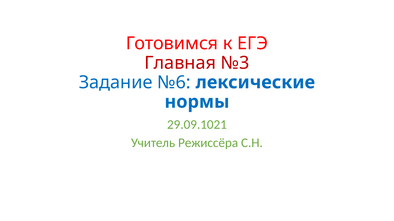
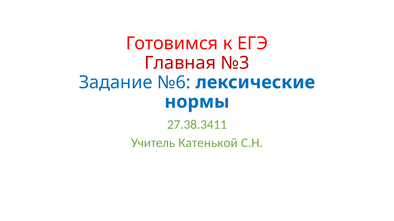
29.09.1021: 29.09.1021 -> 27.38.3411
Режиссёра: Режиссёра -> Катенькой
